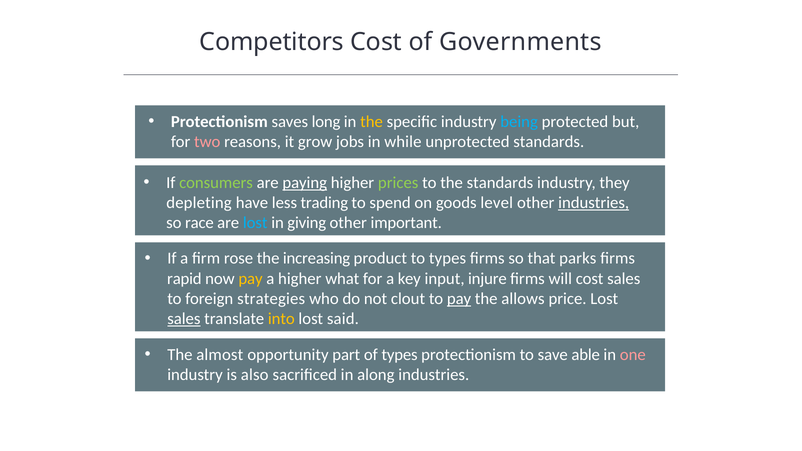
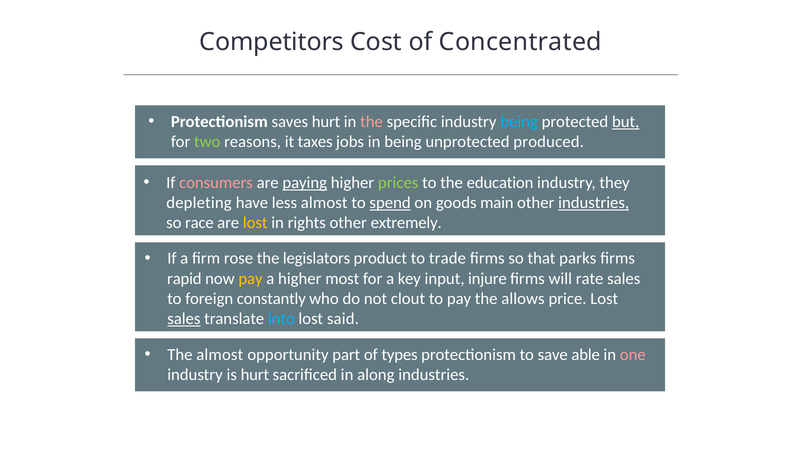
Governments: Governments -> Concentrated
saves long: long -> hurt
the at (372, 122) colour: yellow -> pink
but underline: none -> present
two colour: pink -> light green
grow: grow -> taxes
in while: while -> being
unprotected standards: standards -> produced
consumers colour: light green -> pink
the standards: standards -> education
less trading: trading -> almost
spend underline: none -> present
level: level -> main
lost at (255, 223) colour: light blue -> yellow
giving: giving -> rights
important: important -> extremely
increasing: increasing -> legislators
to types: types -> trade
what: what -> most
will cost: cost -> rate
strategies: strategies -> constantly
pay at (459, 299) underline: present -> none
into colour: yellow -> light blue
is also: also -> hurt
